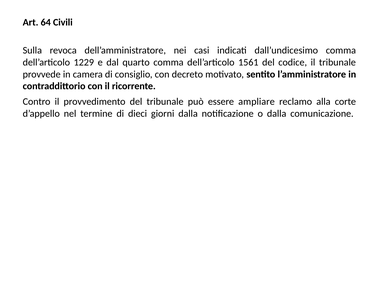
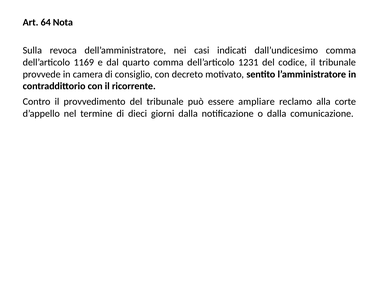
Civili: Civili -> Nota
1229: 1229 -> 1169
1561: 1561 -> 1231
